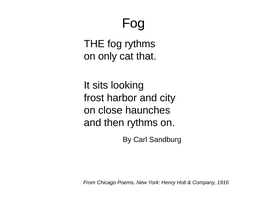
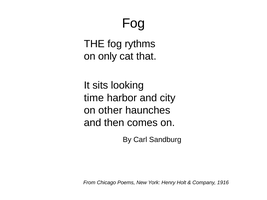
frost: frost -> time
close: close -> other
then rythms: rythms -> comes
